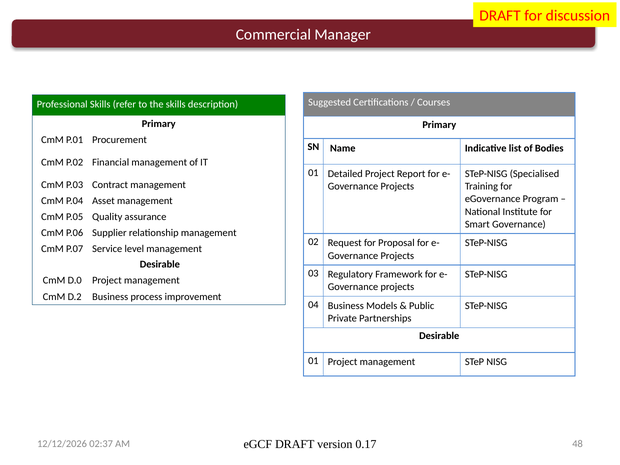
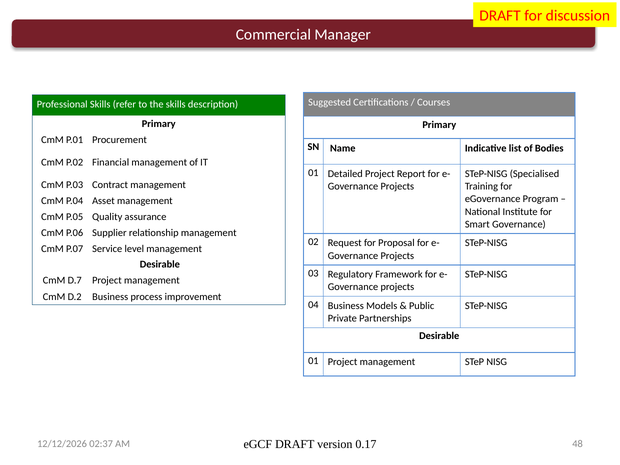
D.0: D.0 -> D.7
